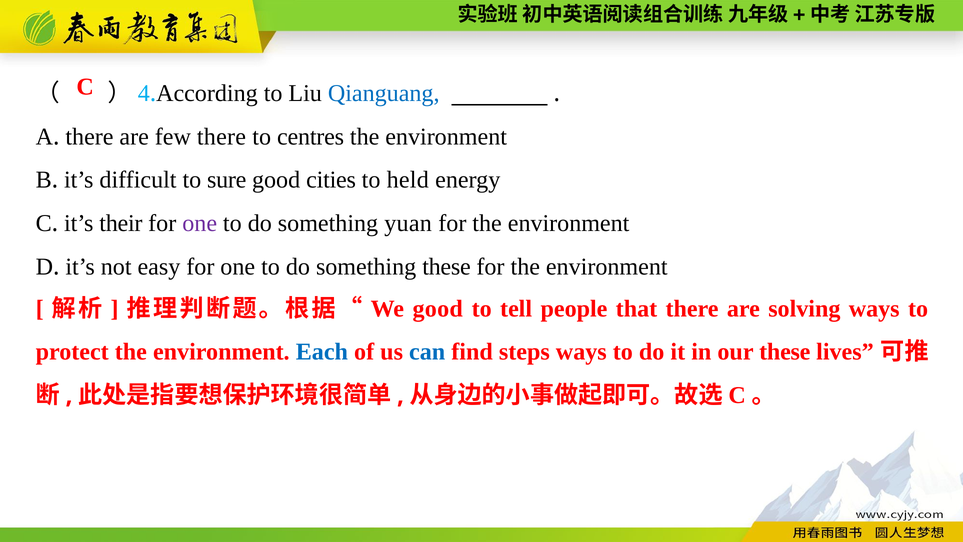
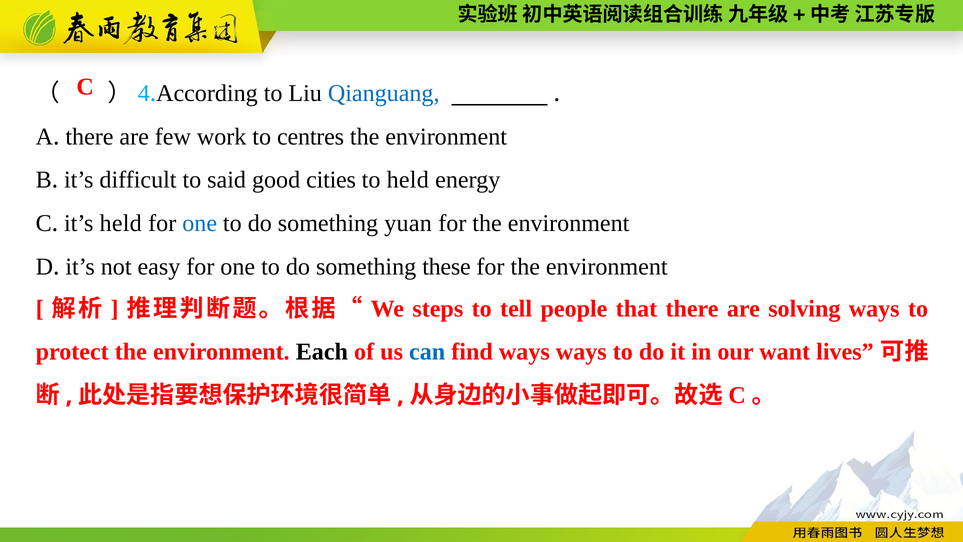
few there: there -> work
sure: sure -> said
it’s their: their -> held
one at (200, 223) colour: purple -> blue
good at (438, 309): good -> steps
Each colour: blue -> black
find steps: steps -> ways
our these: these -> want
